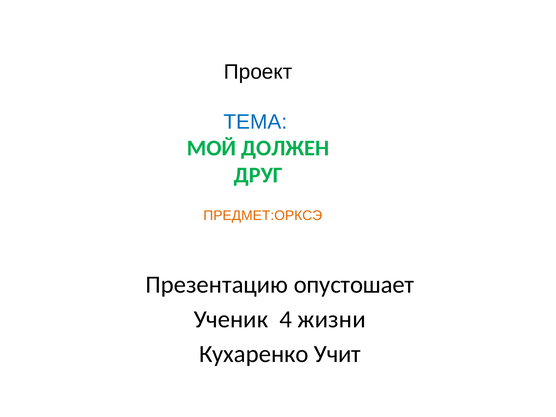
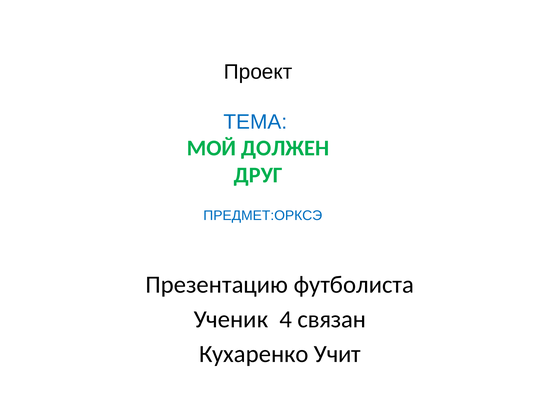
ПРЕДМЕТ:ОРКСЭ colour: orange -> blue
опустошает: опустошает -> футболиста
жизни: жизни -> связан
